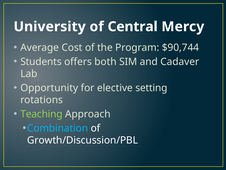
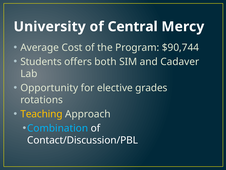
setting: setting -> grades
Teaching colour: light green -> yellow
Growth/Discussion/PBL: Growth/Discussion/PBL -> Contact/Discussion/PBL
